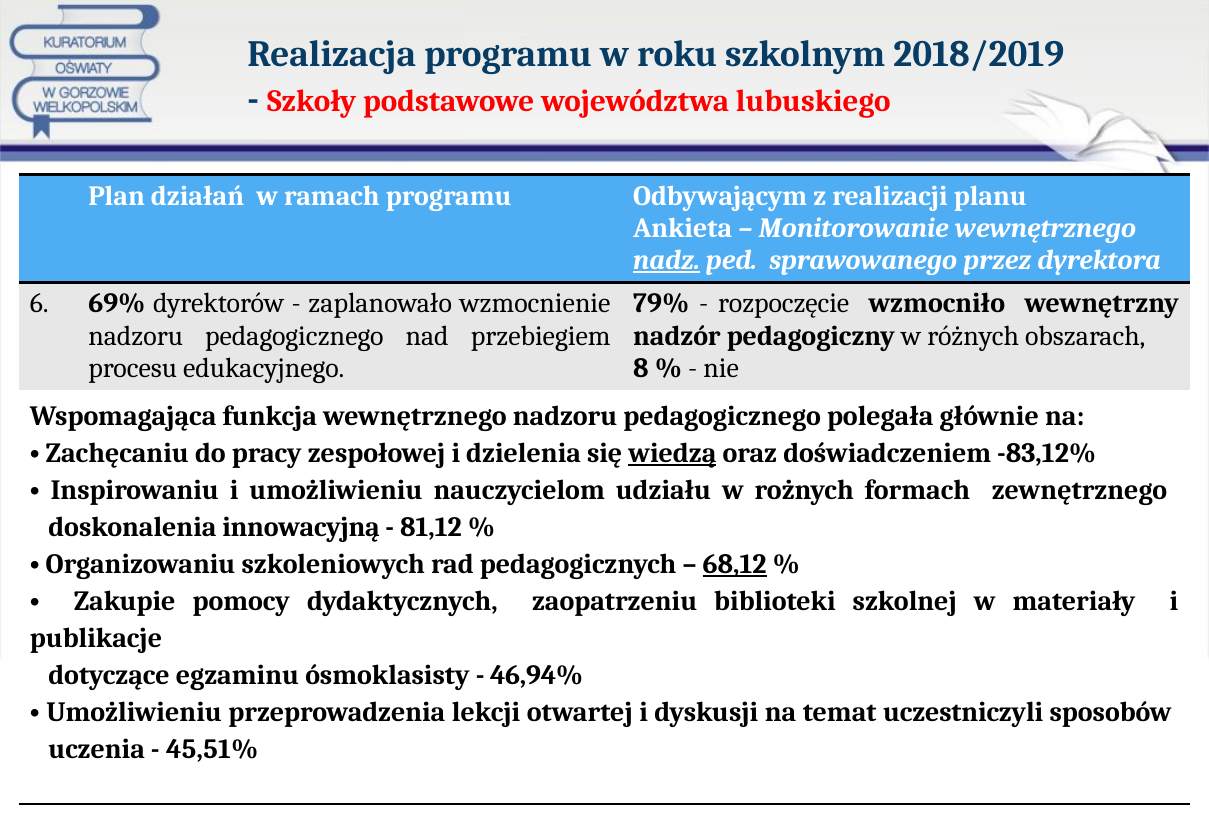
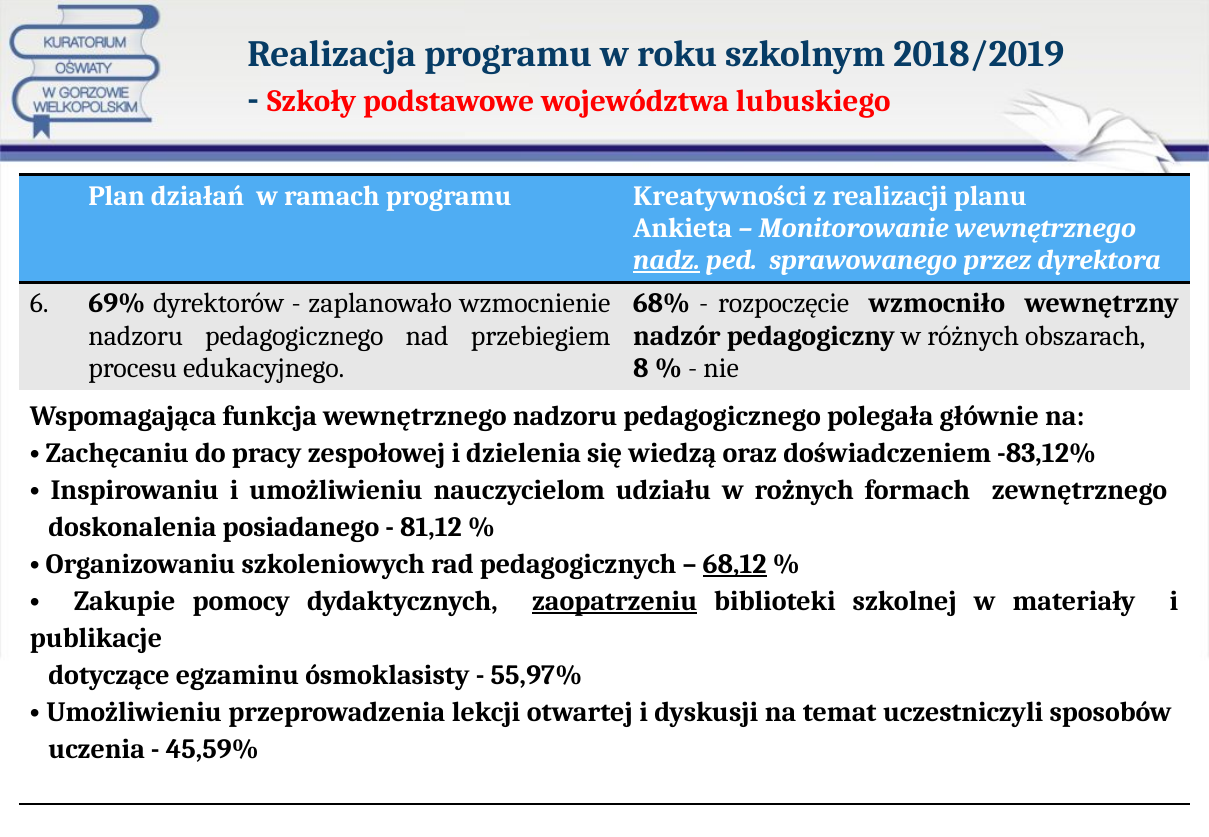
Odbywającym: Odbywającym -> Kreatywności
79%: 79% -> 68%
wiedzą underline: present -> none
innowacyjną: innowacyjną -> posiadanego
zaopatrzeniu underline: none -> present
46,94%: 46,94% -> 55,97%
45,51%: 45,51% -> 45,59%
